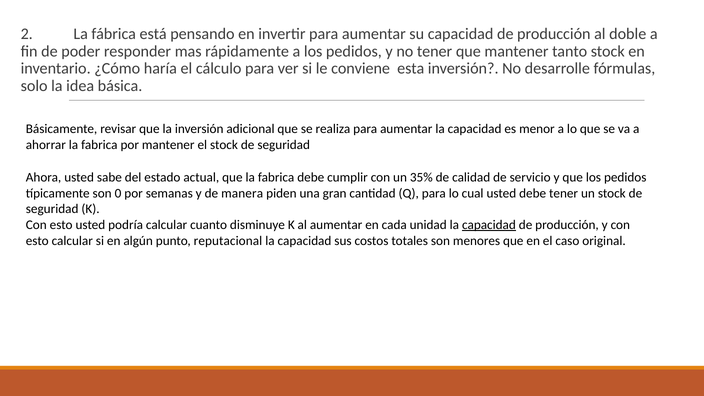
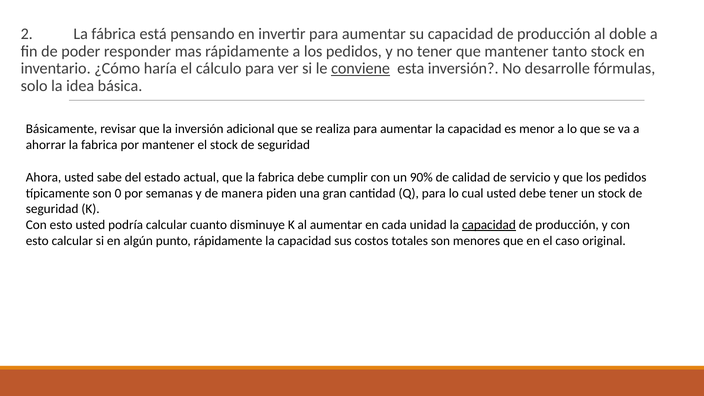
conviene underline: none -> present
35%: 35% -> 90%
punto reputacional: reputacional -> rápidamente
